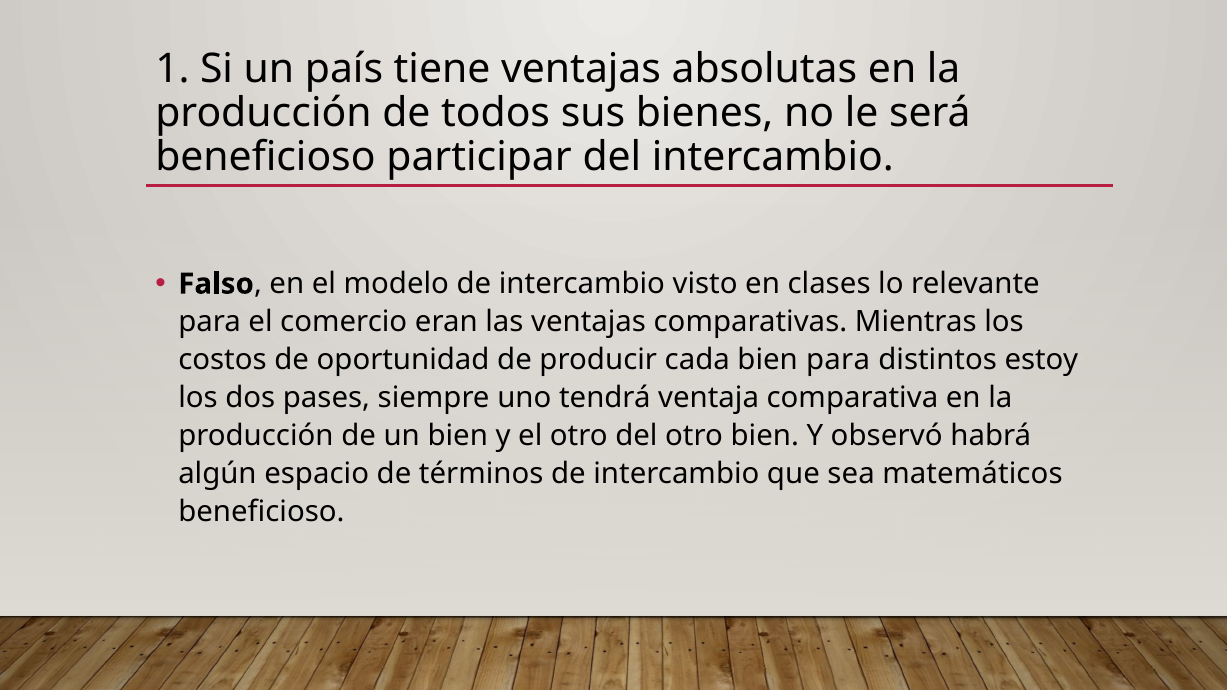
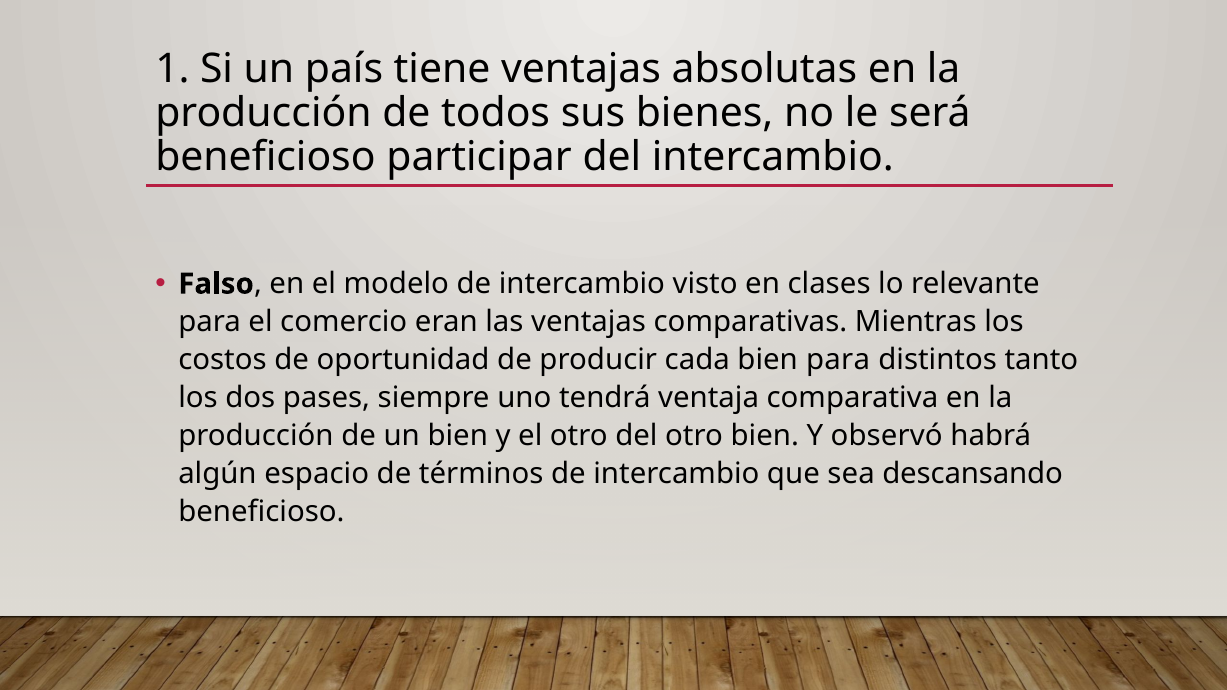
estoy: estoy -> tanto
matemáticos: matemáticos -> descansando
